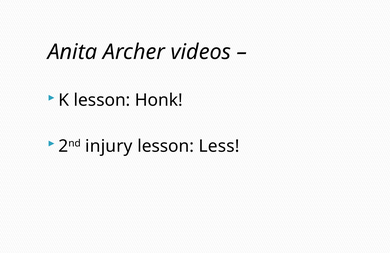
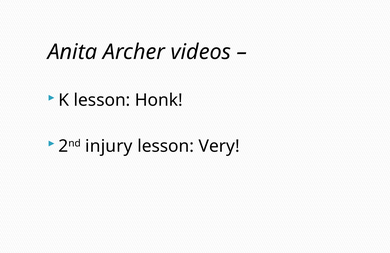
Less: Less -> Very
